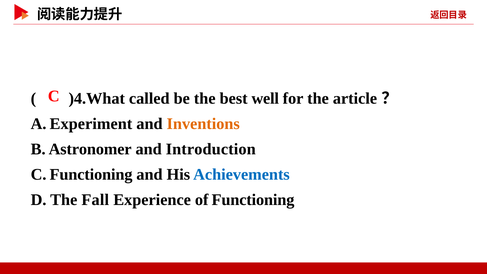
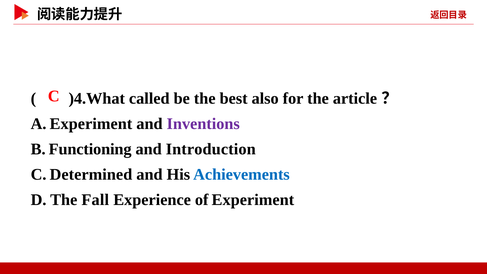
well: well -> also
Inventions colour: orange -> purple
Astronomer: Astronomer -> Functioning
C Functioning: Functioning -> Determined
of Functioning: Functioning -> Experiment
